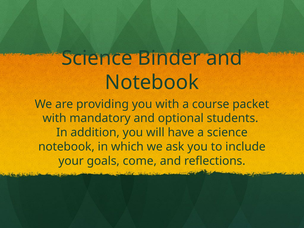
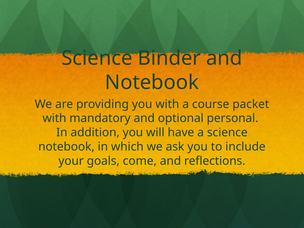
students: students -> personal
